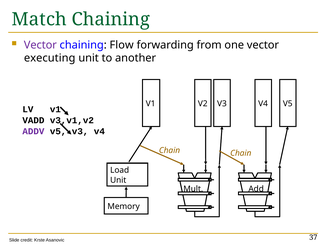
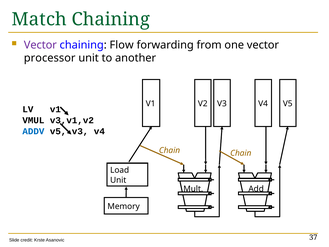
executing: executing -> processor
VADD: VADD -> VMUL
ADDV colour: purple -> blue
